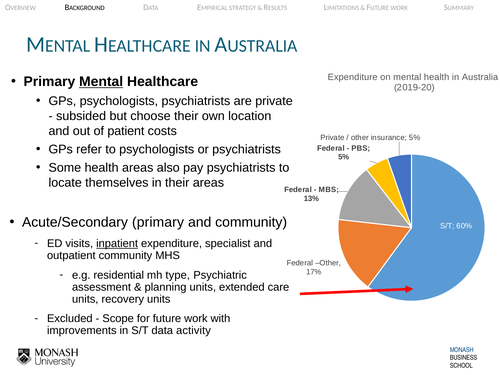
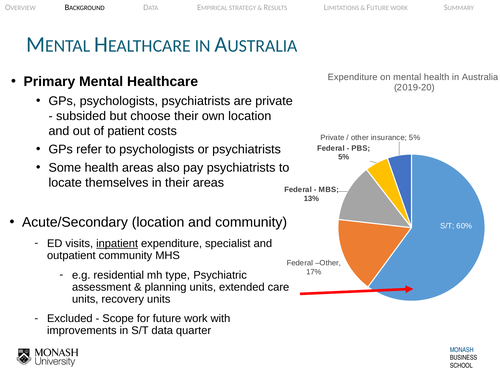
Mental at (101, 82) underline: present -> none
Acute/Secondary primary: primary -> location
activity: activity -> quarter
